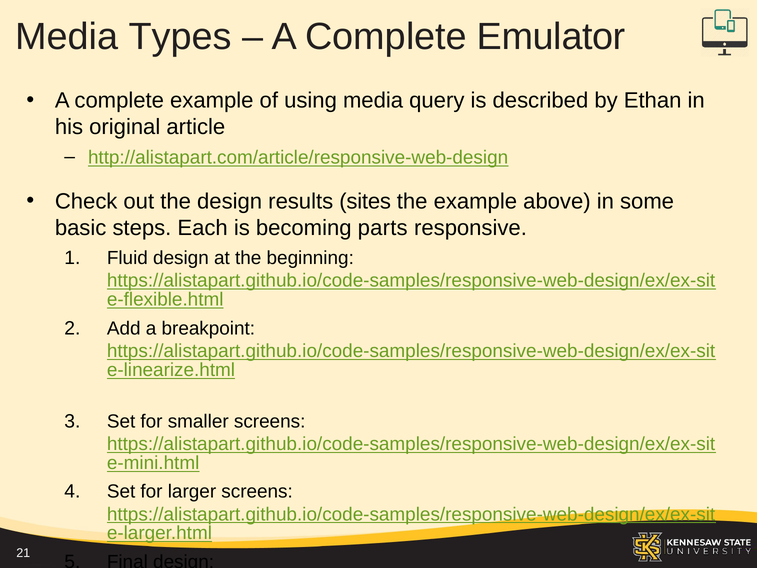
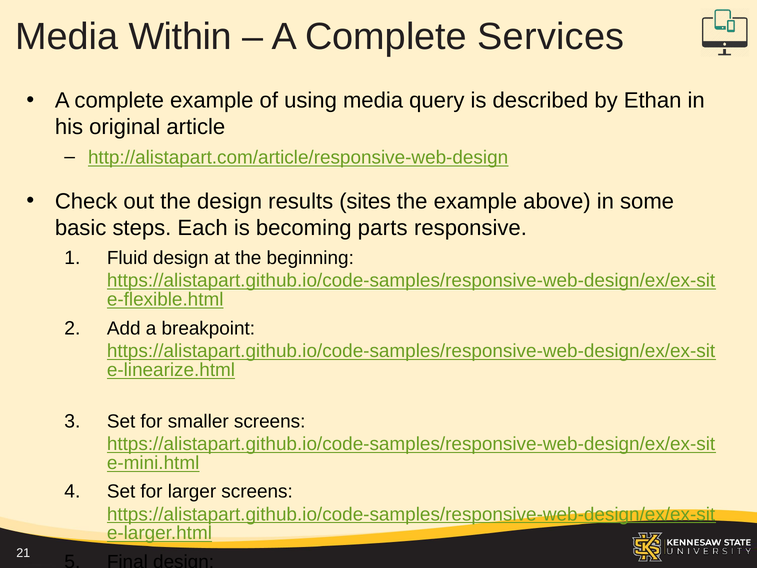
Types: Types -> Within
Emulator: Emulator -> Services
